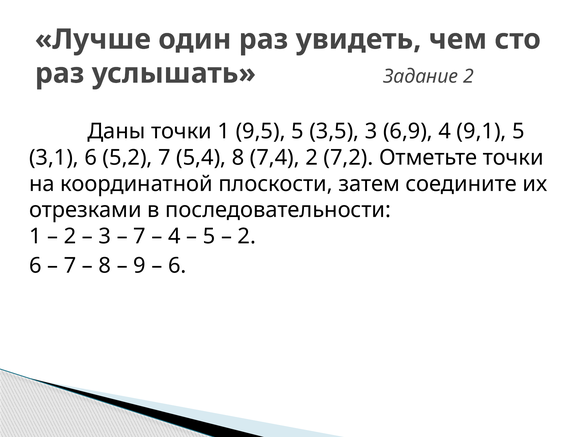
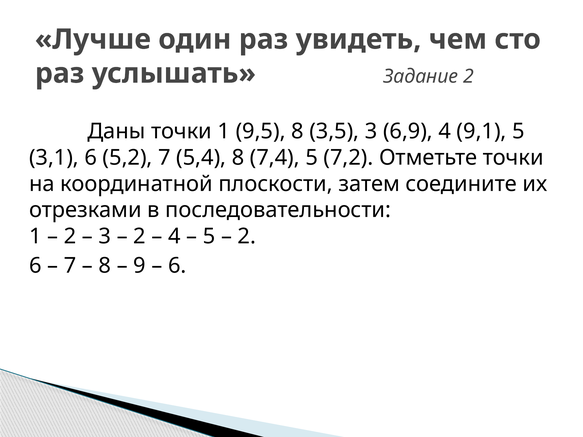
9,5 5: 5 -> 8
7,4 2: 2 -> 5
7 at (140, 236): 7 -> 2
